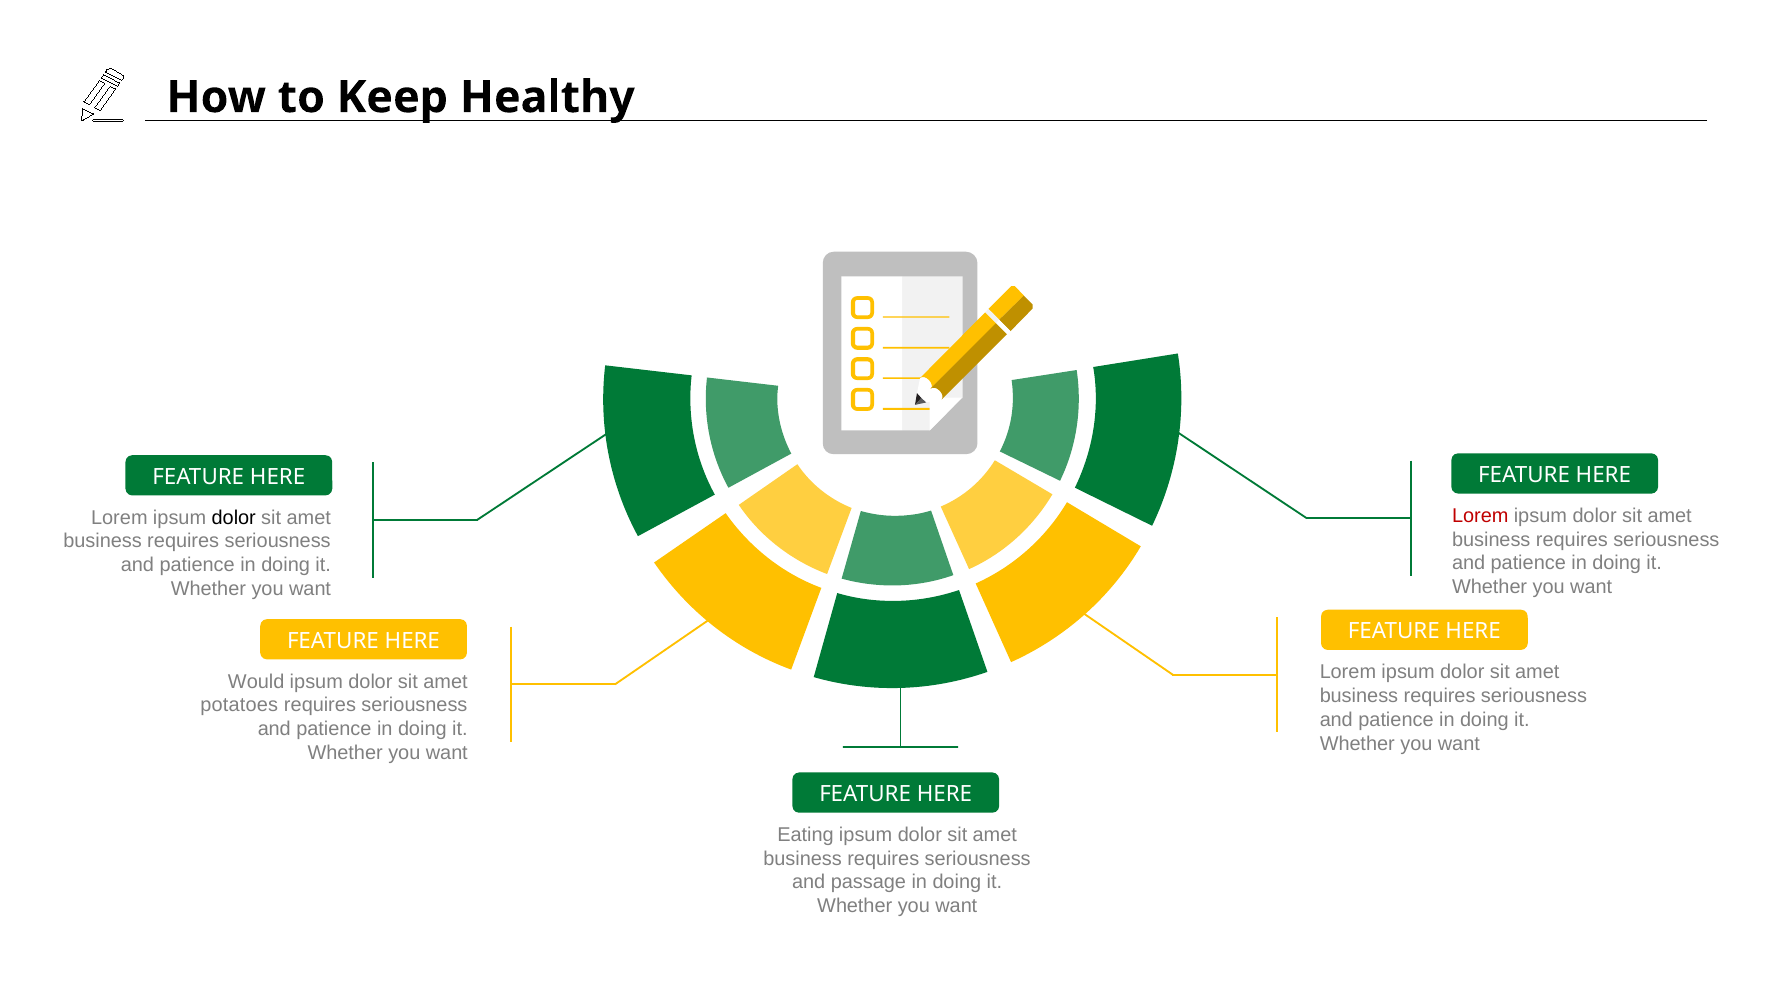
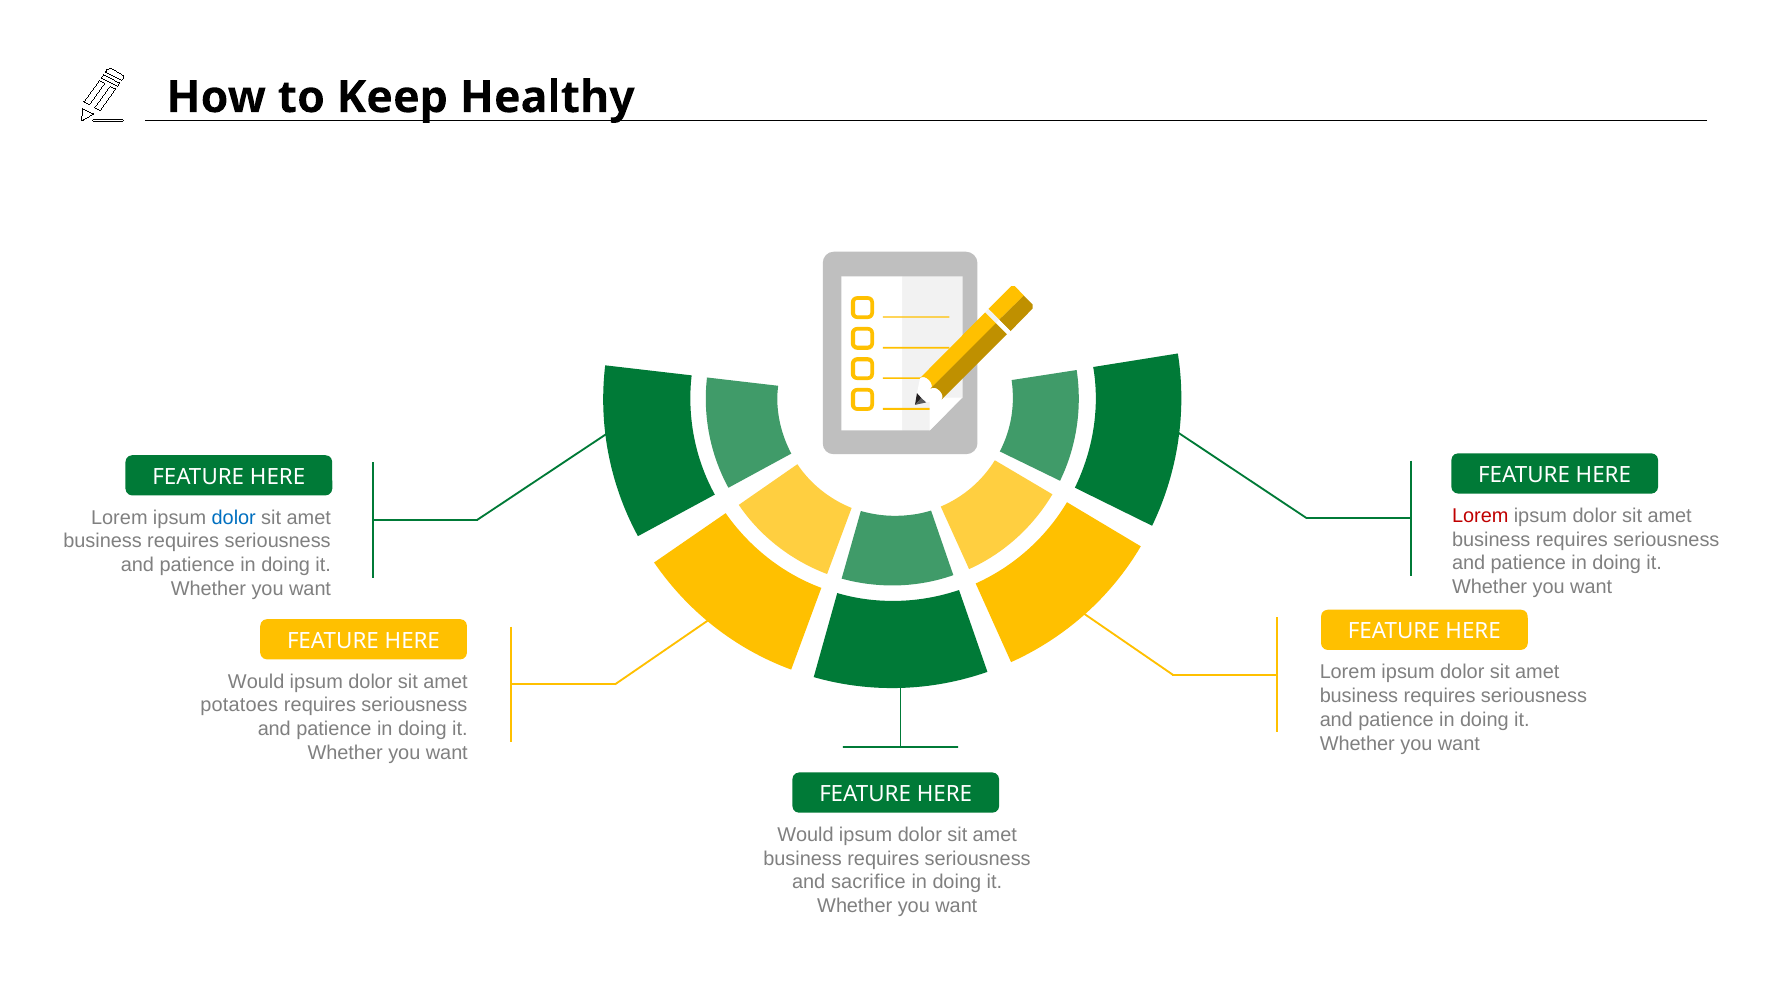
dolor at (234, 518) colour: black -> blue
Eating at (806, 835): Eating -> Would
passage: passage -> sacrifice
